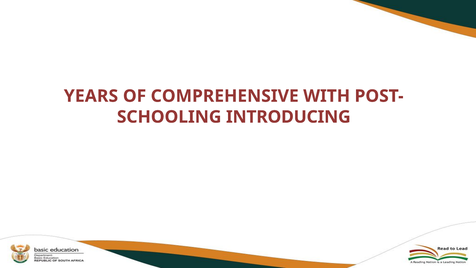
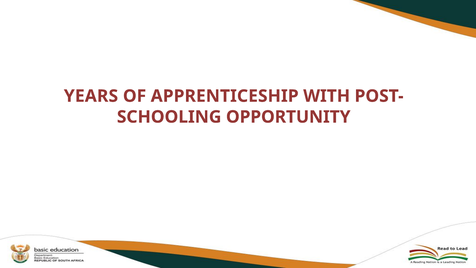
COMPREHENSIVE: COMPREHENSIVE -> APPRENTICESHIP
INTRODUCING: INTRODUCING -> OPPORTUNITY
